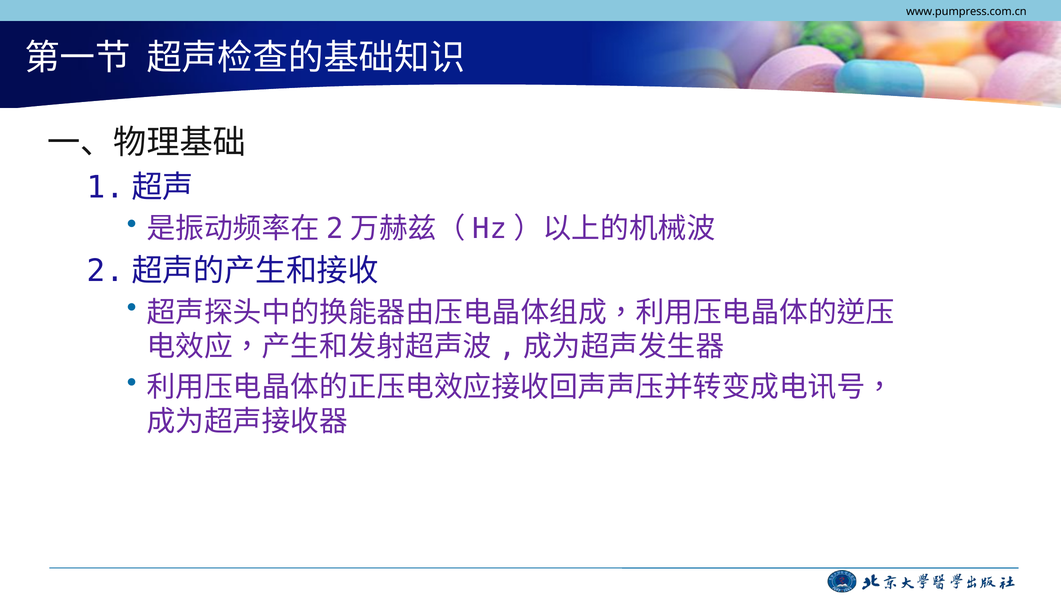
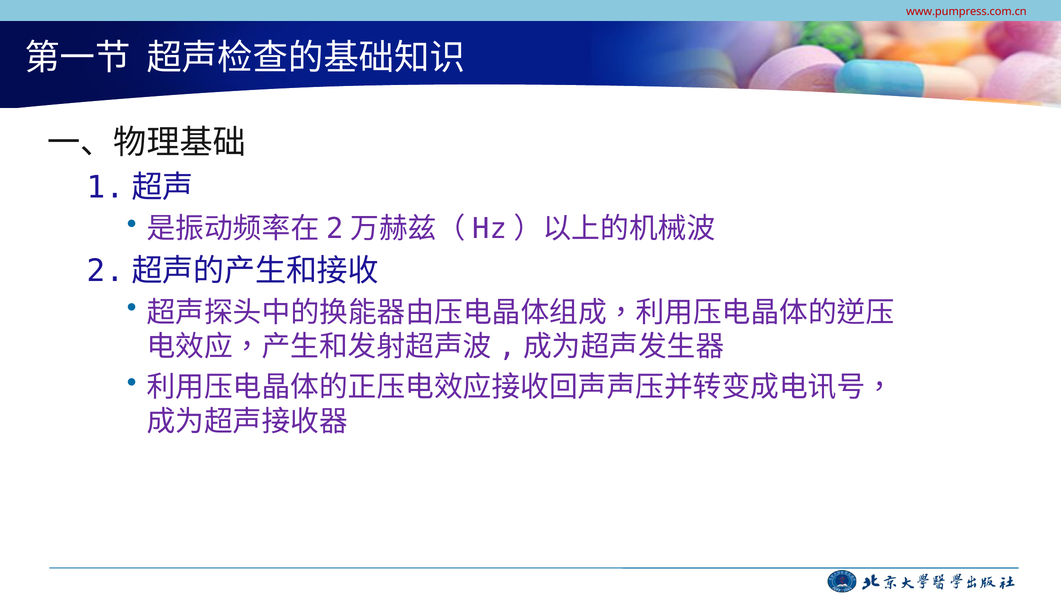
www.pumpress.com.cn colour: black -> red
